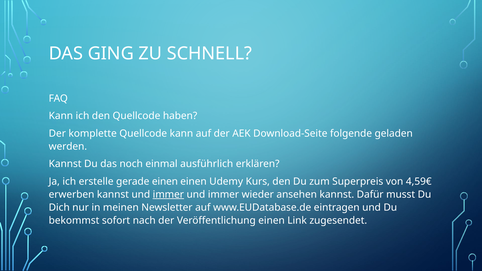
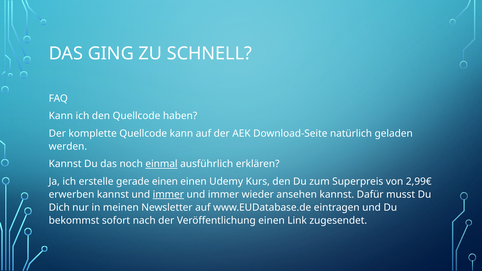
folgende: folgende -> natürlich
einmal underline: none -> present
4,59€: 4,59€ -> 2,99€
